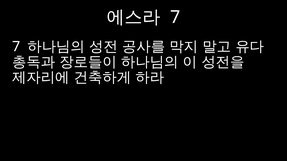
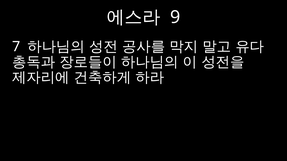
7 at (175, 17): 7 -> 9
